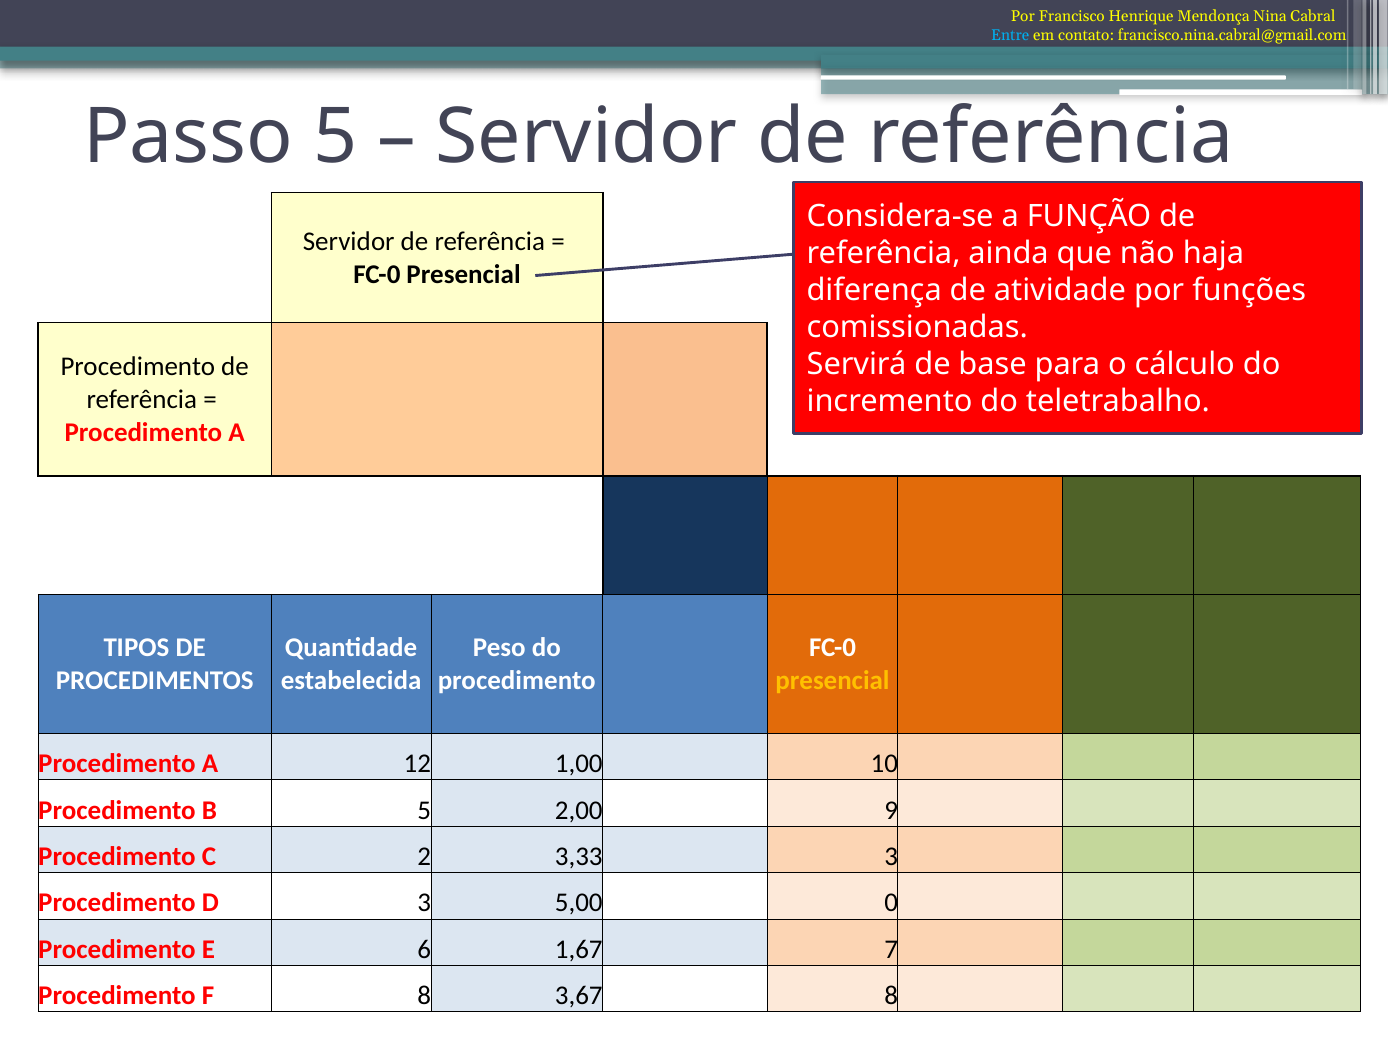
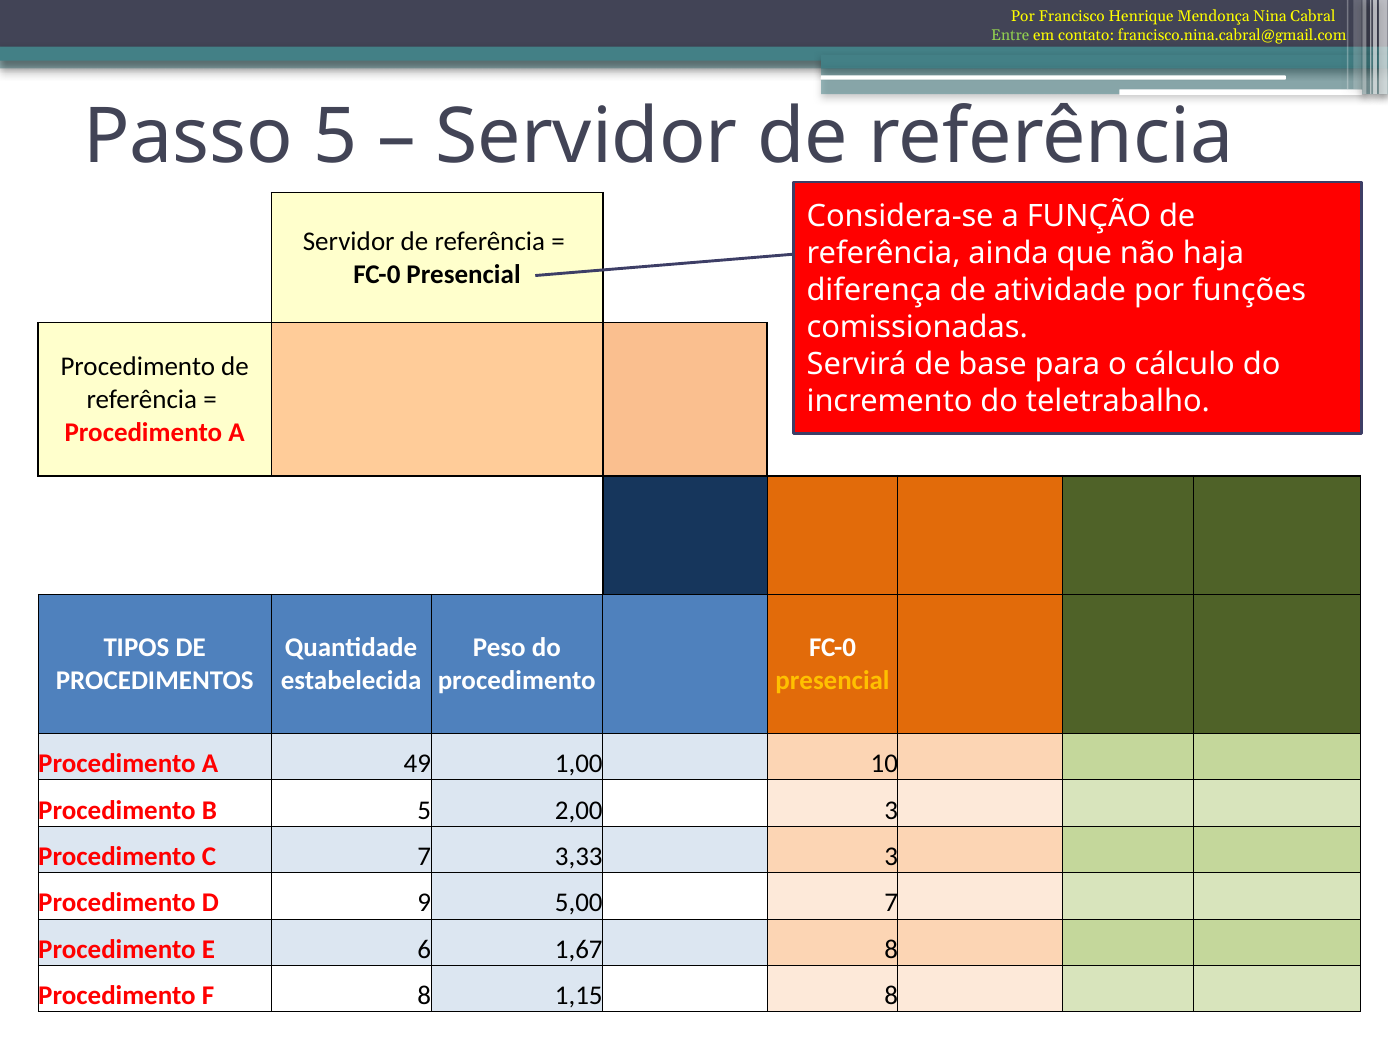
Entre colour: light blue -> light green
12: 12 -> 49
2,00 9: 9 -> 3
C 2: 2 -> 7
D 3: 3 -> 9
5,00 0: 0 -> 7
1,67 7: 7 -> 8
3,67: 3,67 -> 1,15
